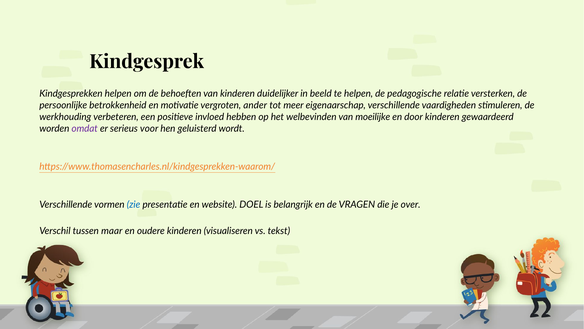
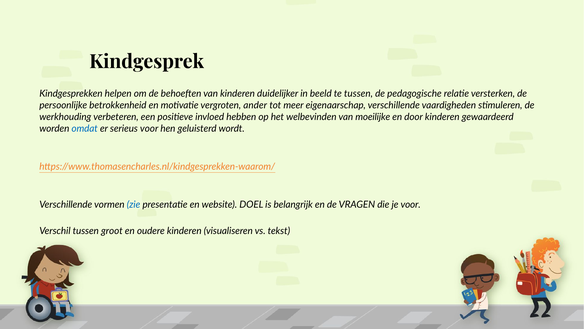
te helpen: helpen -> tussen
omdat colour: purple -> blue
je over: over -> voor
maar: maar -> groot
